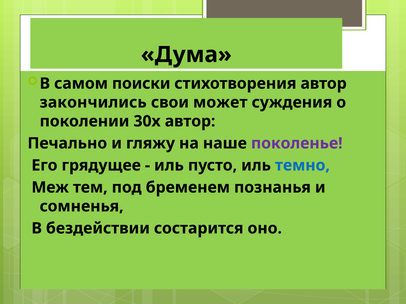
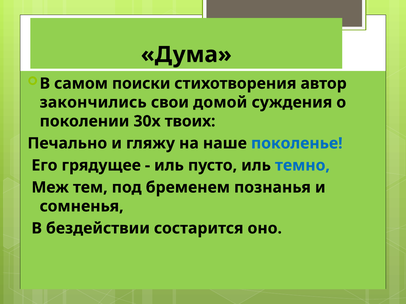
может: может -> домой
30х автор: автор -> твоих
поколенье colour: purple -> blue
